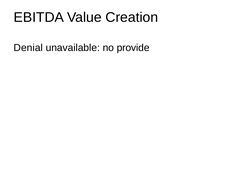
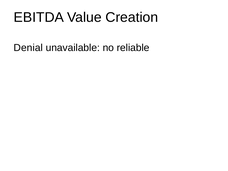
provide: provide -> reliable
